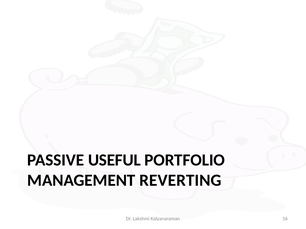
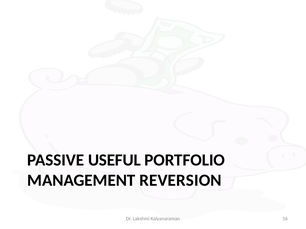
REVERTING: REVERTING -> REVERSION
